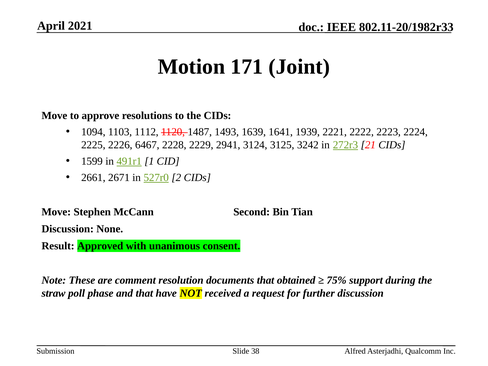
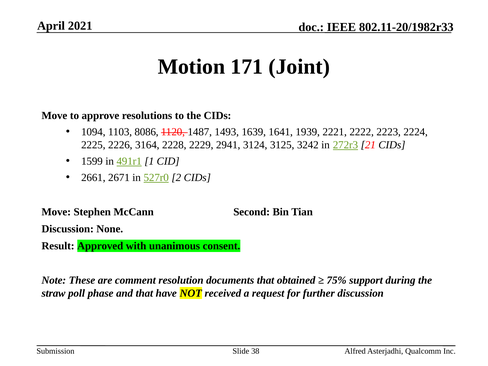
1112: 1112 -> 8086
6467: 6467 -> 3164
